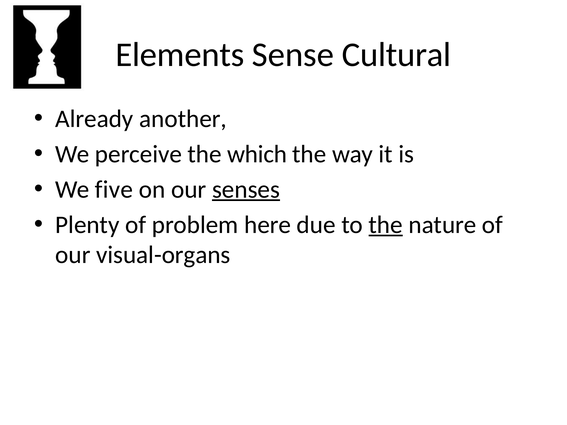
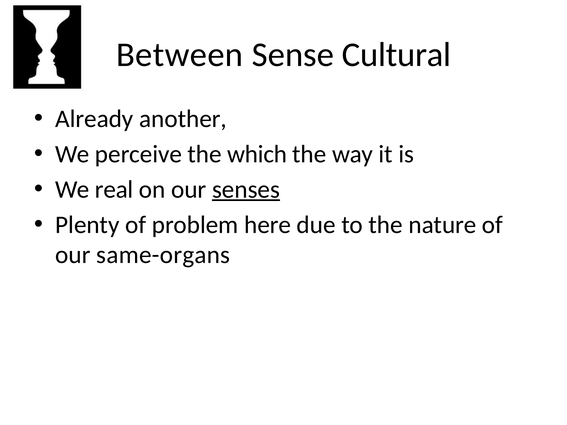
Elements: Elements -> Between
five: five -> real
the at (386, 225) underline: present -> none
visual-organs: visual-organs -> same-organs
